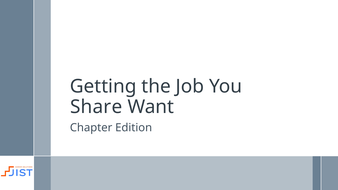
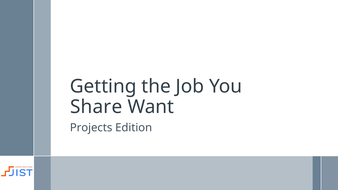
Chapter: Chapter -> Projects
